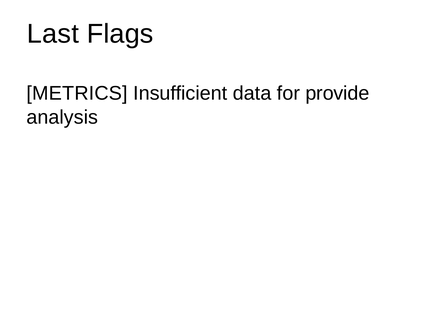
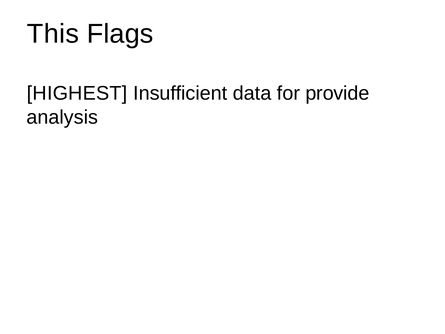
Last: Last -> This
METRICS: METRICS -> HIGHEST
